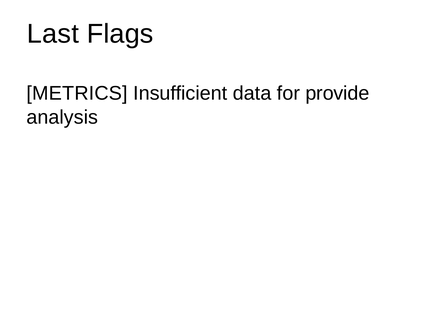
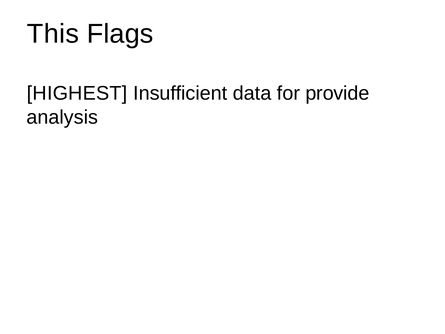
Last: Last -> This
METRICS: METRICS -> HIGHEST
